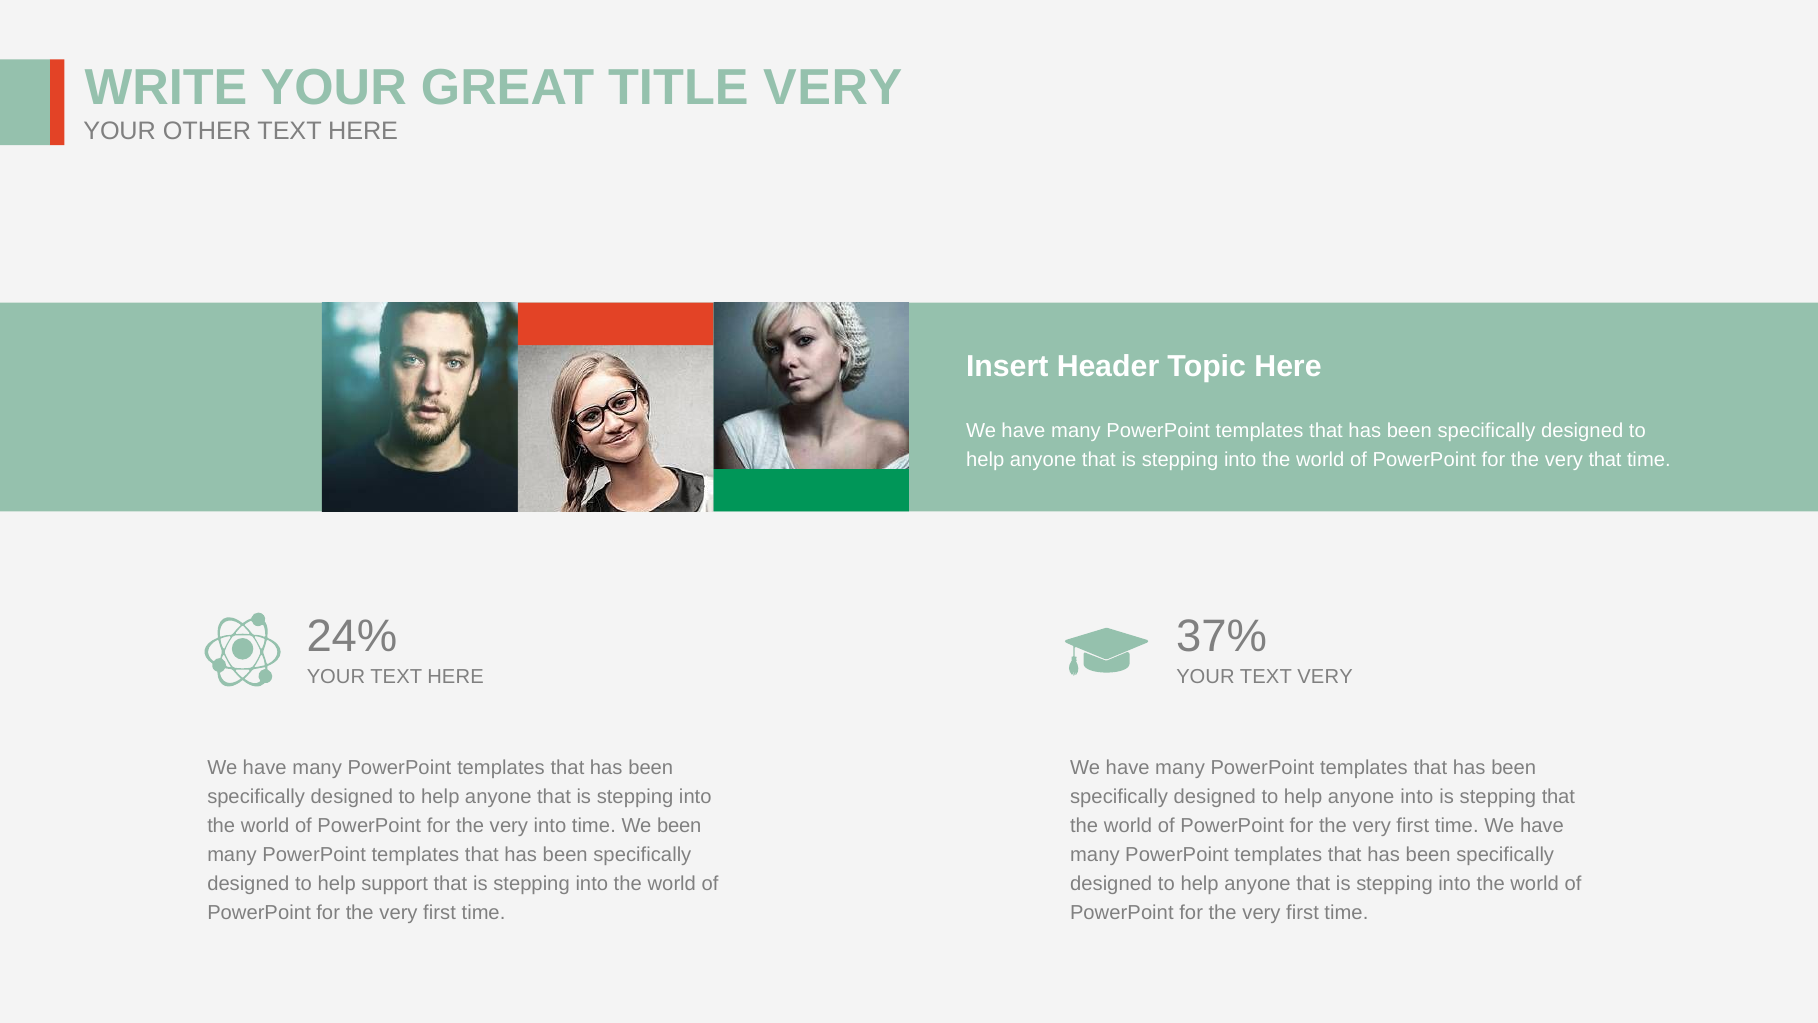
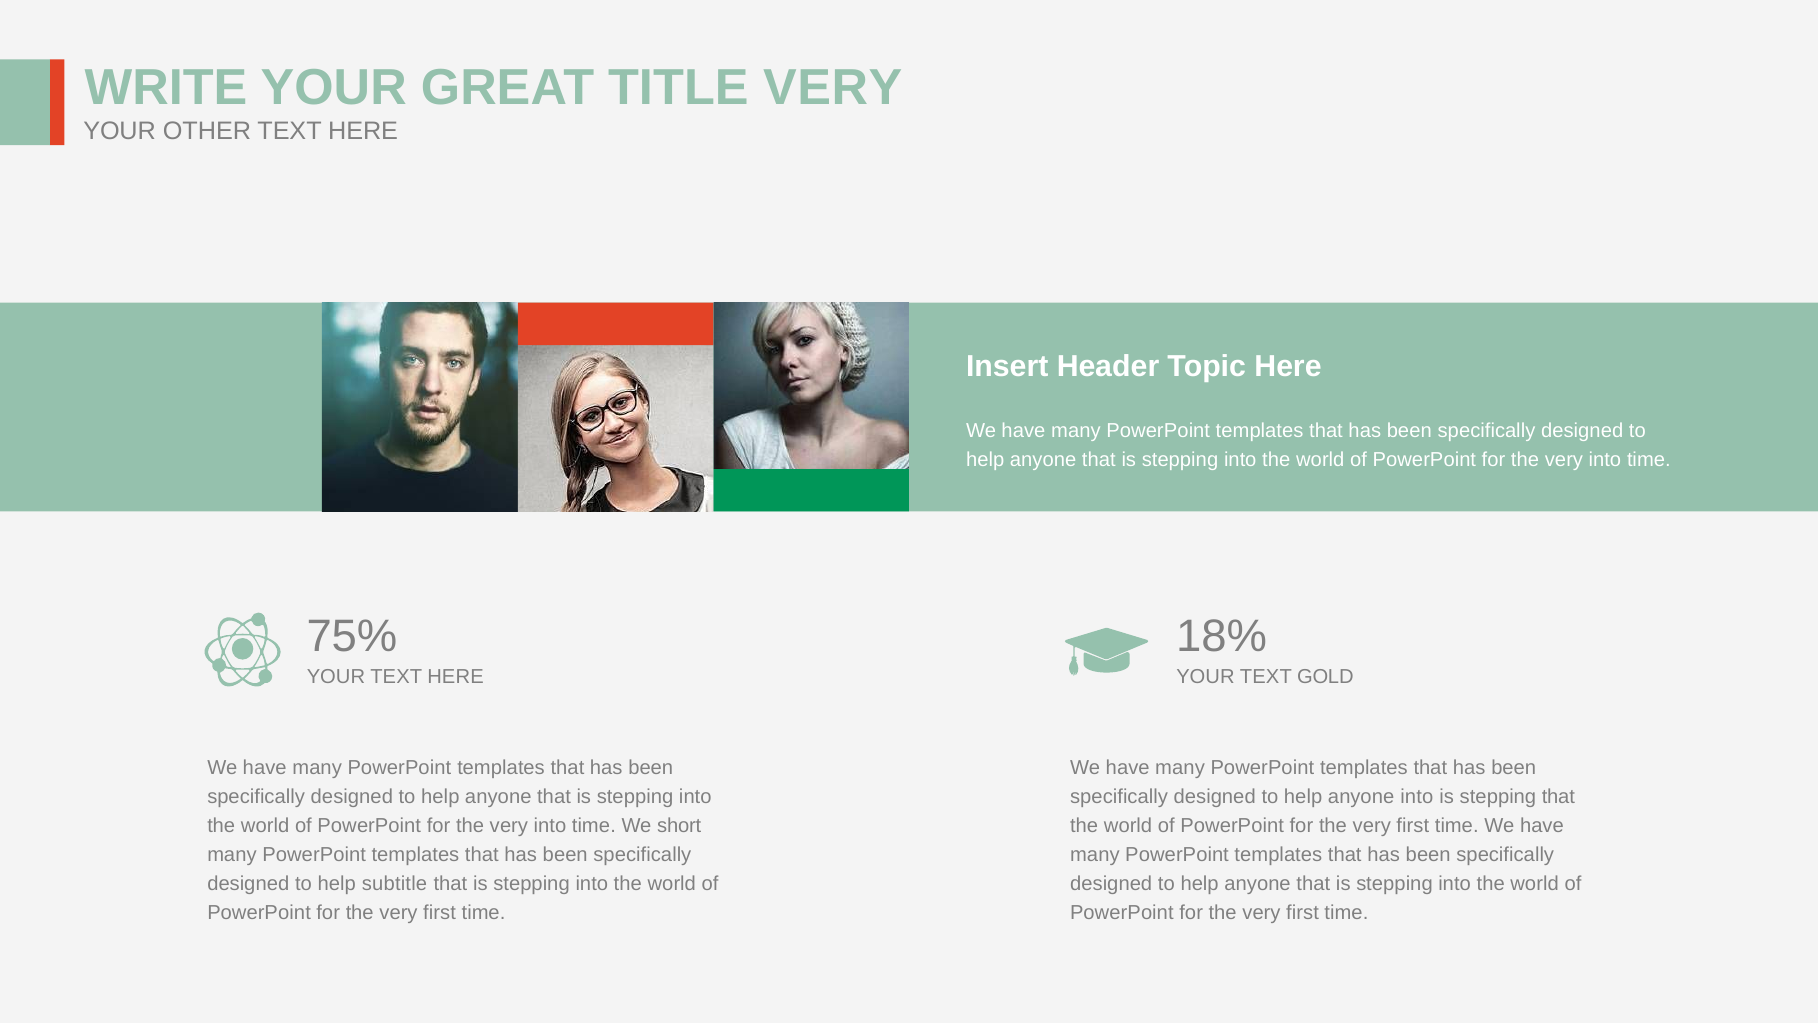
that at (1605, 459): that -> into
24%: 24% -> 75%
37%: 37% -> 18%
TEXT VERY: VERY -> GOLD
We been: been -> short
support: support -> subtitle
